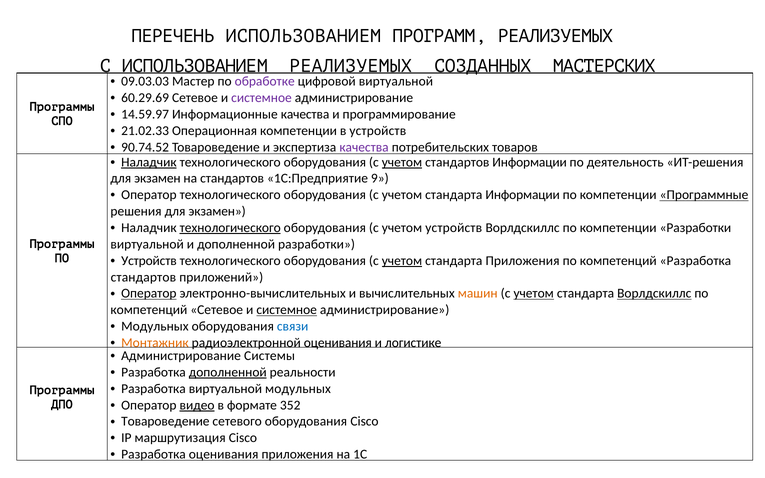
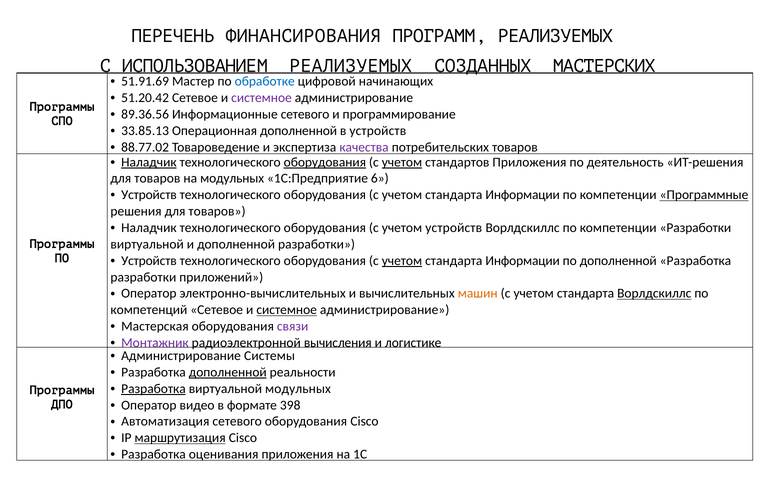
ПЕРЕЧЕНЬ ИСПОЛЬЗОВАНИЕМ: ИСПОЛЬЗОВАНИЕМ -> ФИНАНСИРОВАНИЯ
09.03.03: 09.03.03 -> 51.91.69
обработке colour: purple -> blue
цифровой виртуальной: виртуальной -> начинающих
60.29.69: 60.29.69 -> 51.20.42
14.59.97: 14.59.97 -> 89.36.56
Информационные качества: качества -> сетевого
21.02.33: 21.02.33 -> 33.85.13
Операционная компетенции: компетенции -> дополненной
90.74.52: 90.74.52 -> 88.77.02
оборудования at (325, 162) underline: none -> present
стандартов Информации: Информации -> Приложения
экзамен at (157, 179): экзамен -> товаров
на стандартов: стандартов -> модульных
9: 9 -> 6
Оператор at (149, 195): Оператор -> Устройств
решения для экзамен: экзамен -> товаров
технологического at (230, 228) underline: present -> none
Приложения at (523, 261): Приложения -> Информации
компетенций at (618, 261): компетенций -> дополненной
стандартов at (143, 277): стандартов -> разработки
Оператор at (149, 294) underline: present -> none
учетом at (534, 294) underline: present -> none
Модульных at (155, 326): Модульных -> Мастерская
связи colour: blue -> purple
Монтажник colour: orange -> purple
радиоэлектронной оценивания: оценивания -> вычисления
Разработка at (153, 389) underline: none -> present
видео underline: present -> none
352: 352 -> 398
Товароведение at (165, 422): Товароведение -> Автоматизация
маршрутизация underline: none -> present
